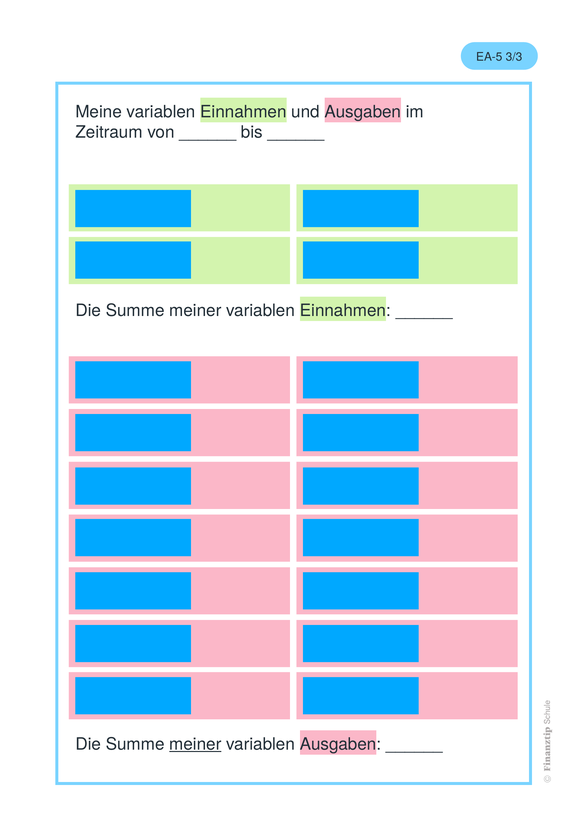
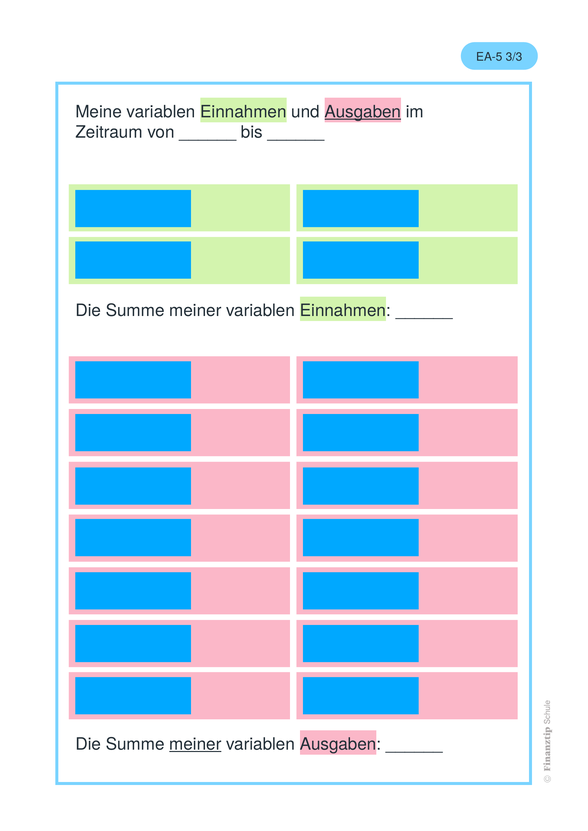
Ausgaben at (363, 112) underline: none -> present
